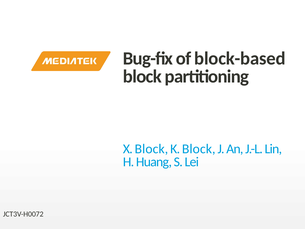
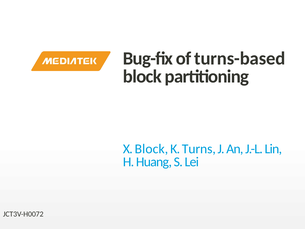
block-based: block-based -> turns-based
K Block: Block -> Turns
